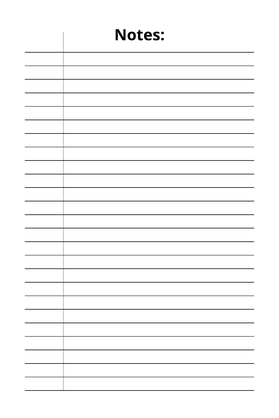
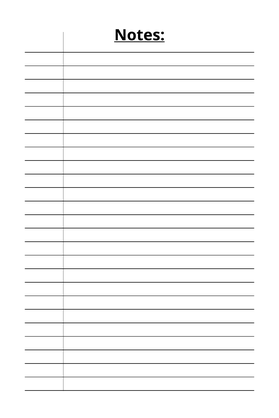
Notes underline: none -> present
